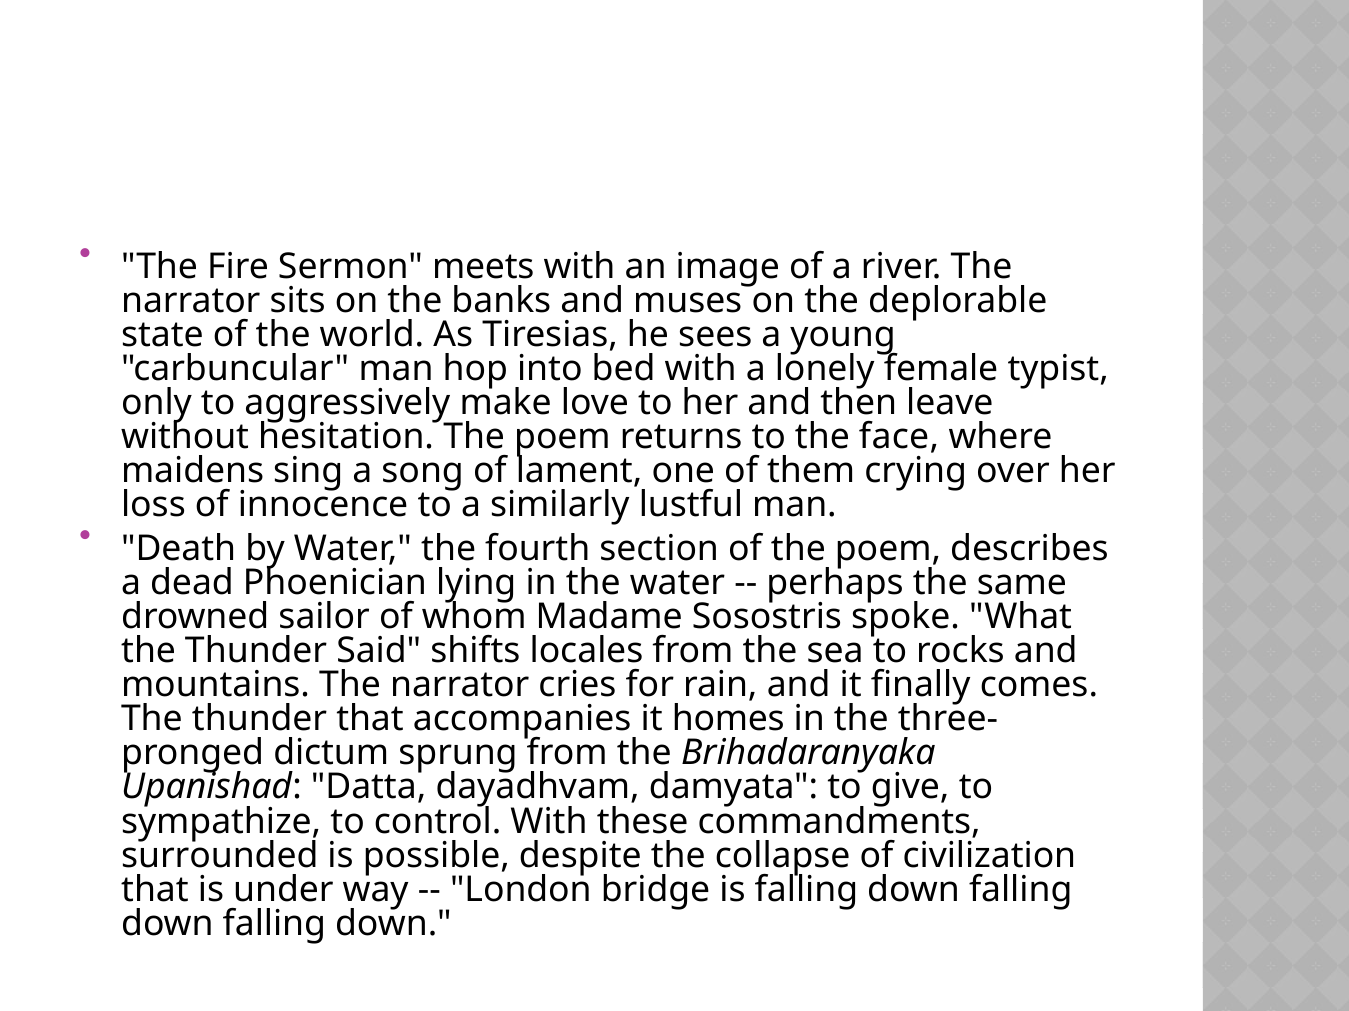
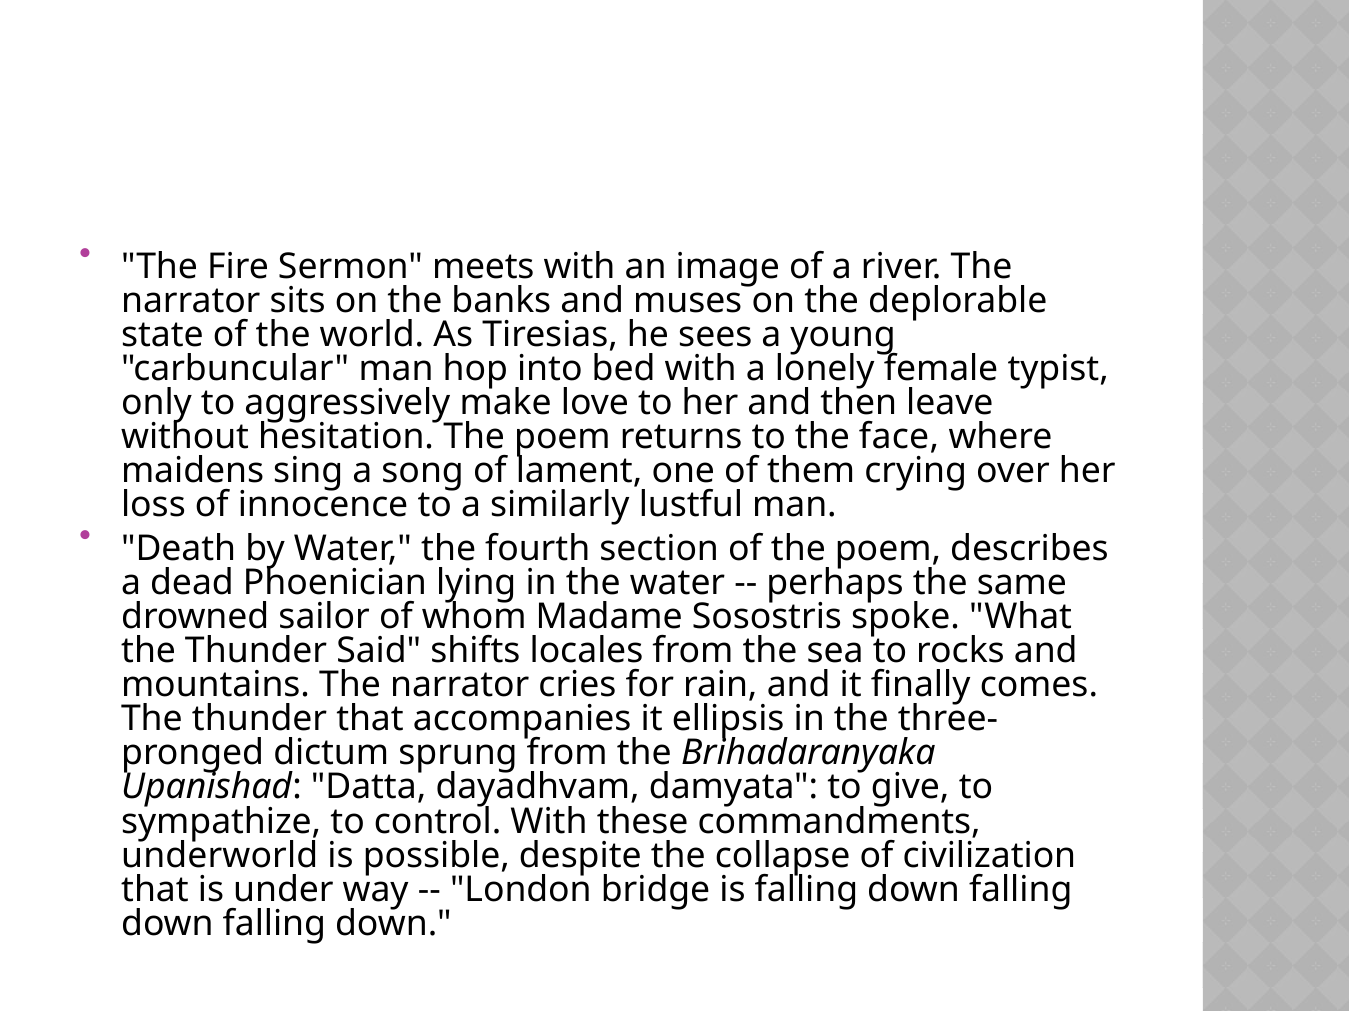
homes: homes -> ellipsis
surrounded: surrounded -> underworld
